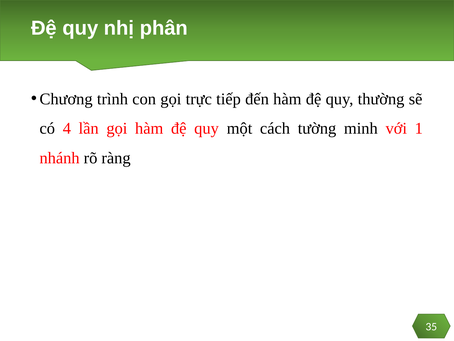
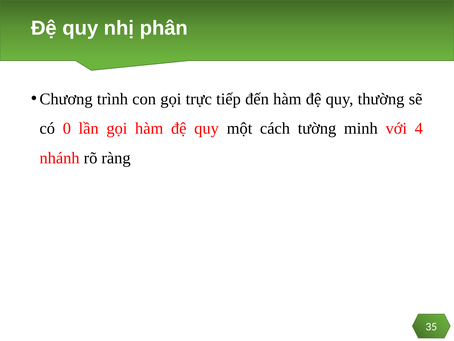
4: 4 -> 0
1: 1 -> 4
